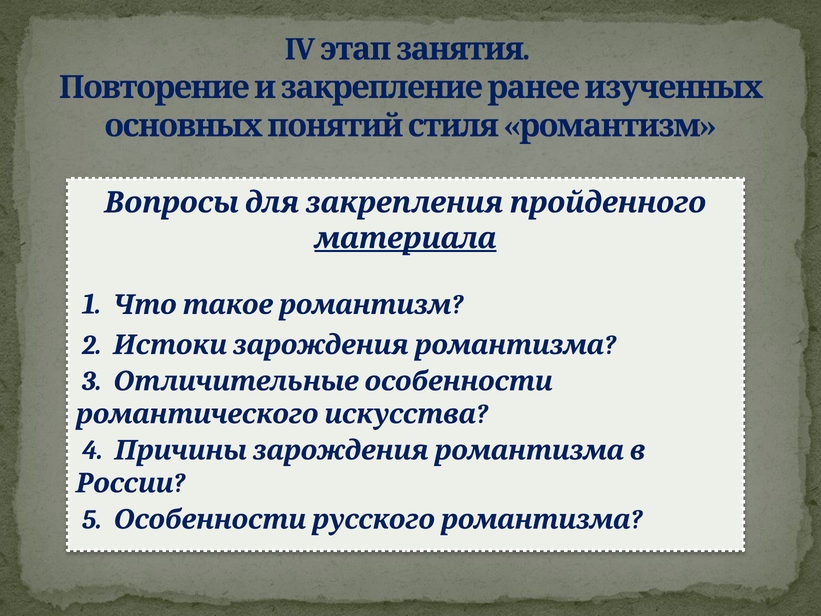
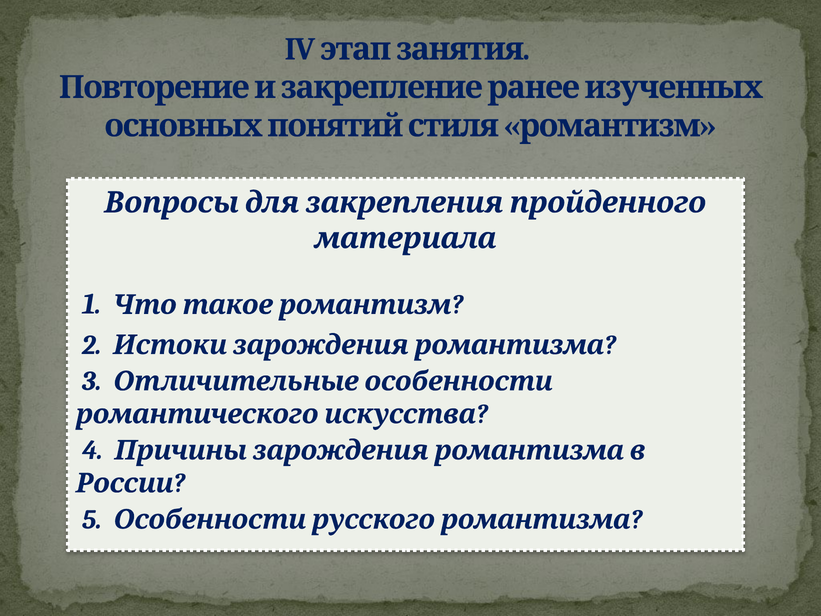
материала underline: present -> none
